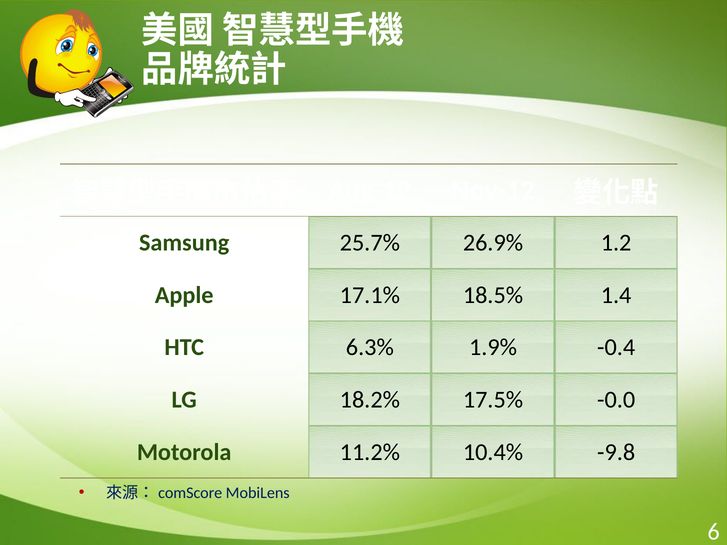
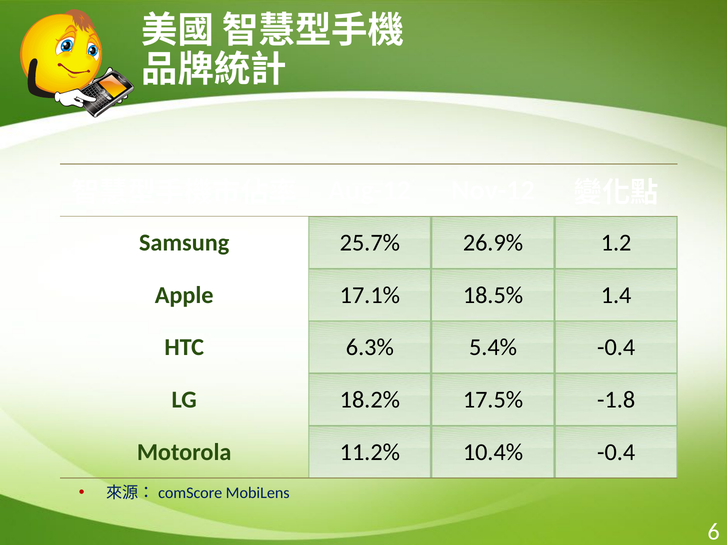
1.9%: 1.9% -> 5.4%
-0.0: -0.0 -> -1.8
10.4% -9.8: -9.8 -> -0.4
